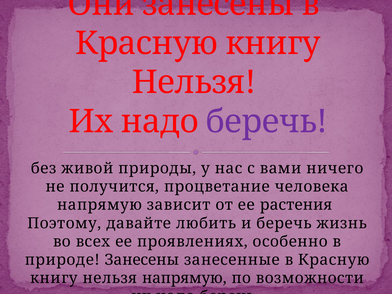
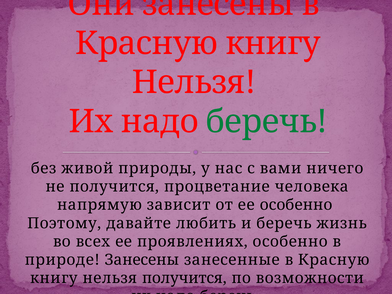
беречь at (267, 122) colour: purple -> green
ее растения: растения -> особенно
нельзя напрямую: напрямую -> получится
